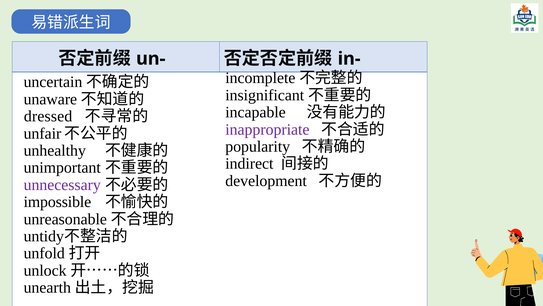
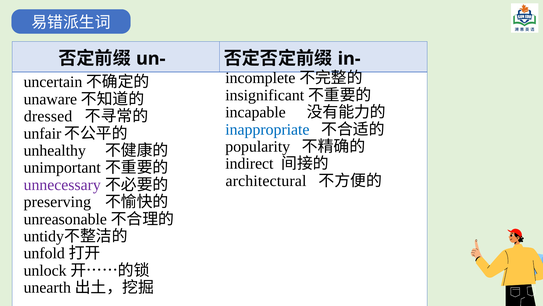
inappropriate colour: purple -> blue
development: development -> architectural
impossible: impossible -> preserving
